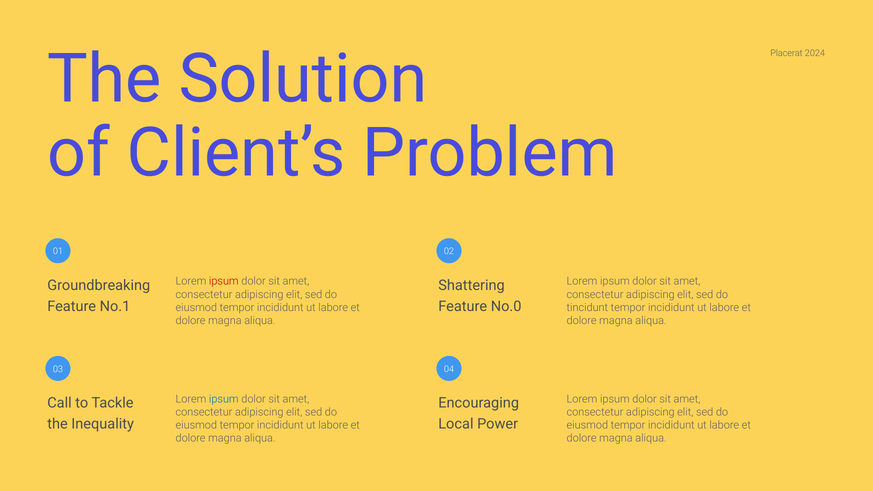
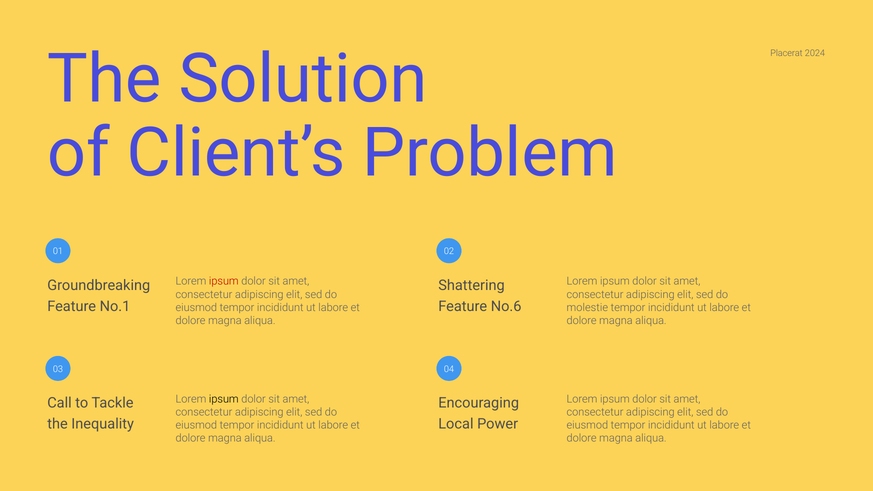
No.0: No.0 -> No.6
tincidunt: tincidunt -> molestie
ipsum at (224, 399) colour: blue -> black
